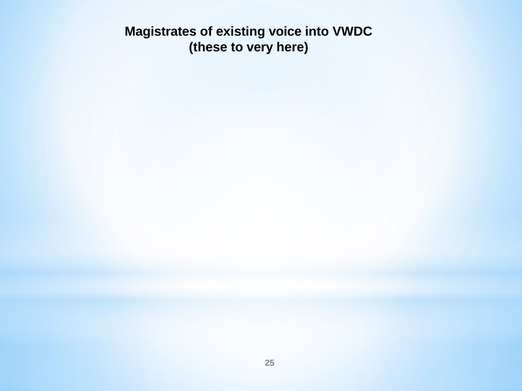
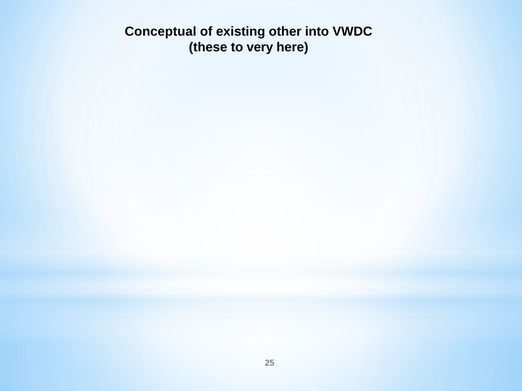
Magistrates: Magistrates -> Conceptual
voice: voice -> other
